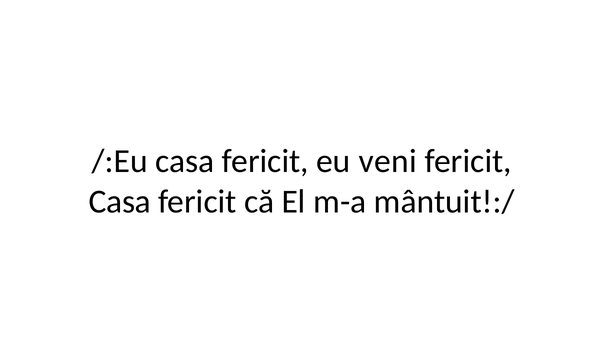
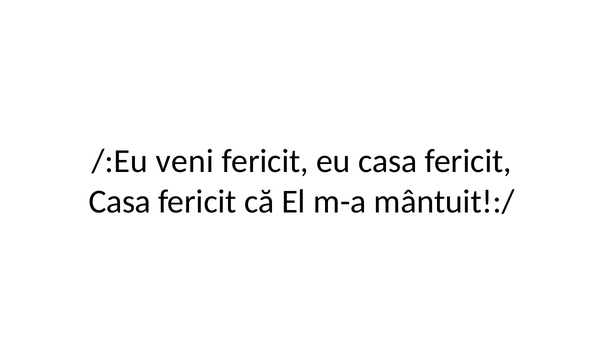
/:Eu casa: casa -> veni
eu veni: veni -> casa
